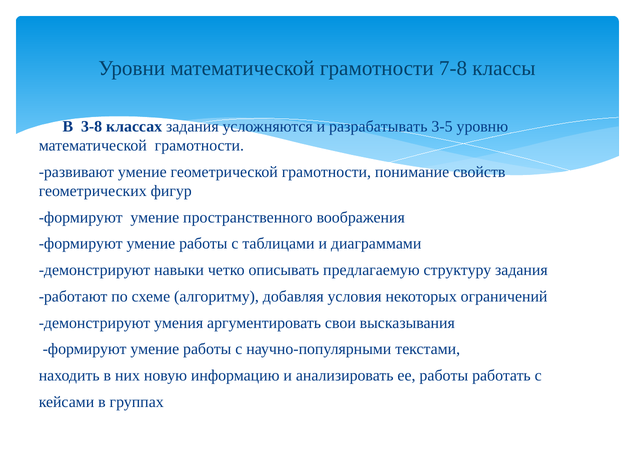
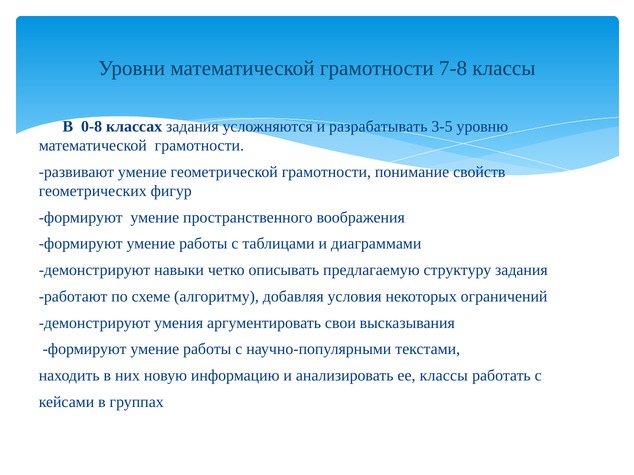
3-8: 3-8 -> 0-8
ее работы: работы -> классы
